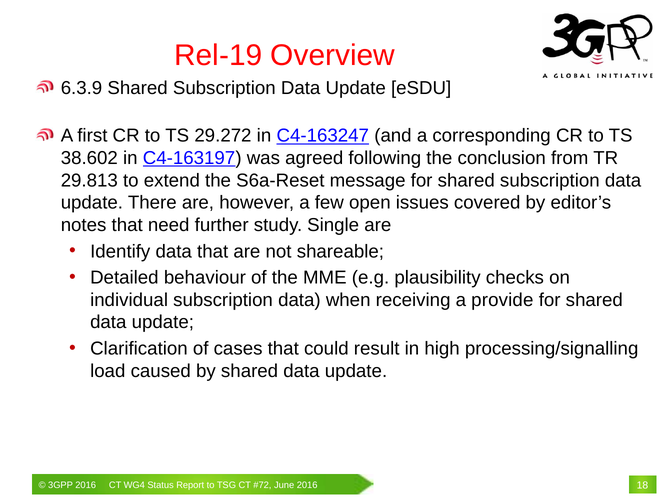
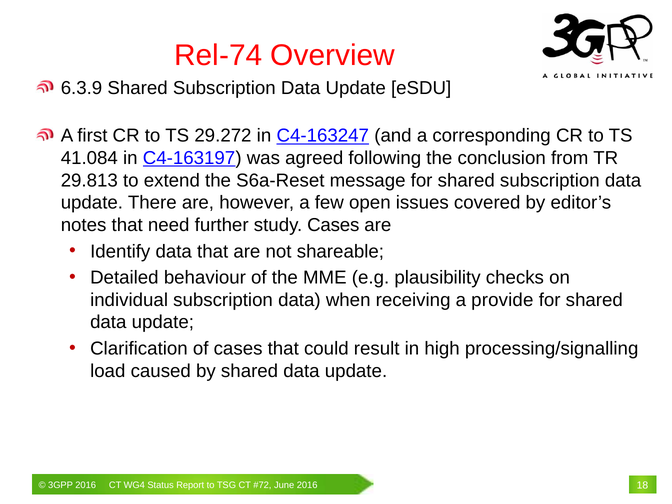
Rel-19: Rel-19 -> Rel-74
38.602: 38.602 -> 41.084
study Single: Single -> Cases
